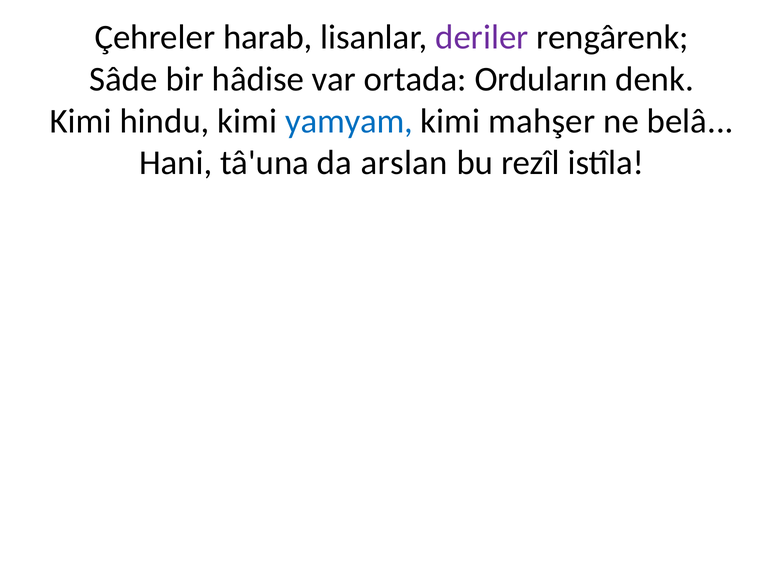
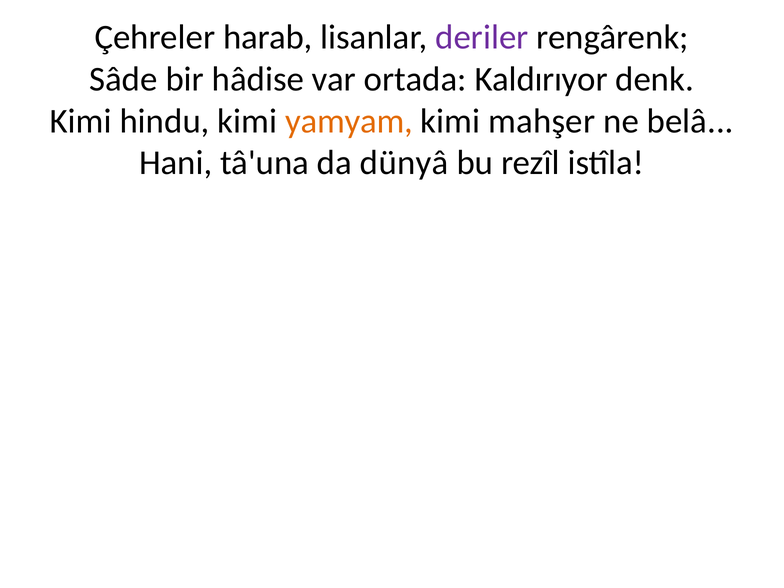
Orduların: Orduların -> Kaldırıyor
yamyam colour: blue -> orange
arslan: arslan -> dünyâ
